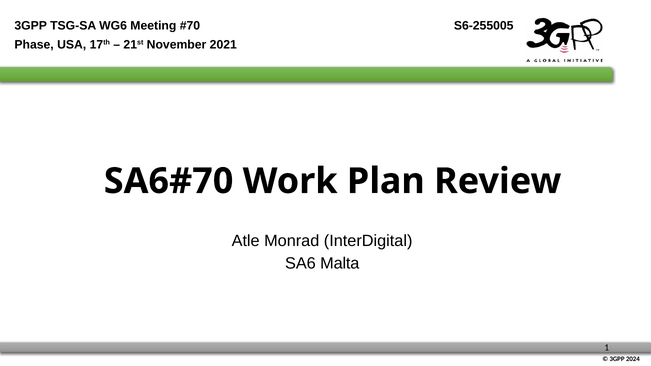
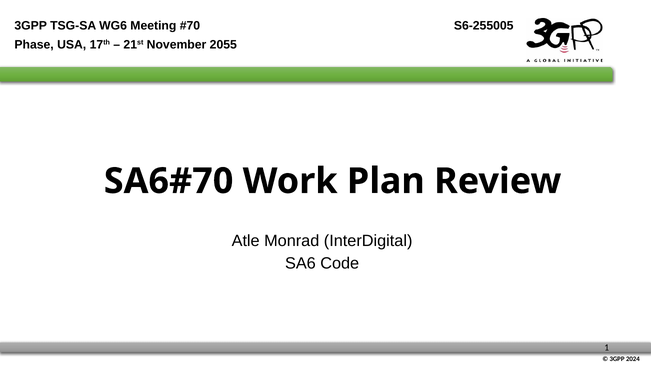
2021: 2021 -> 2055
Malta: Malta -> Code
